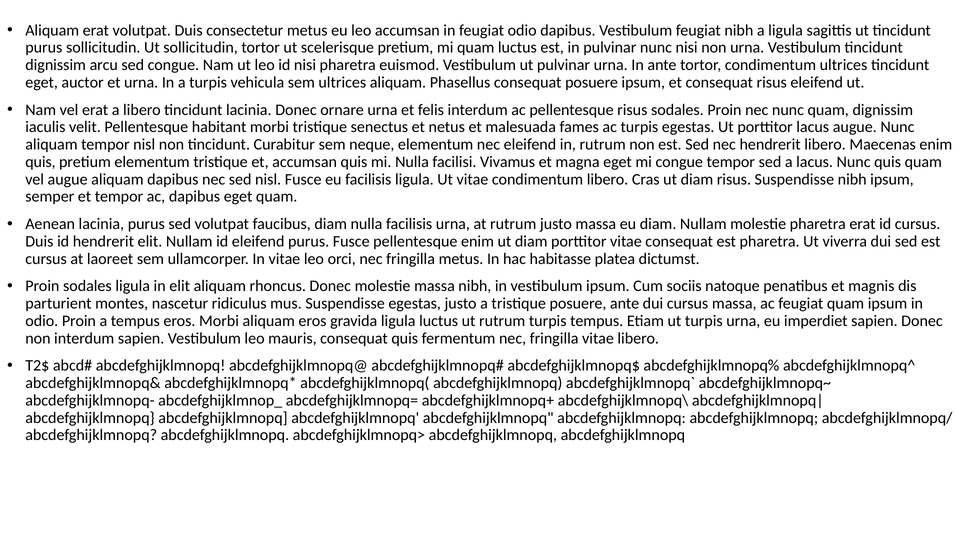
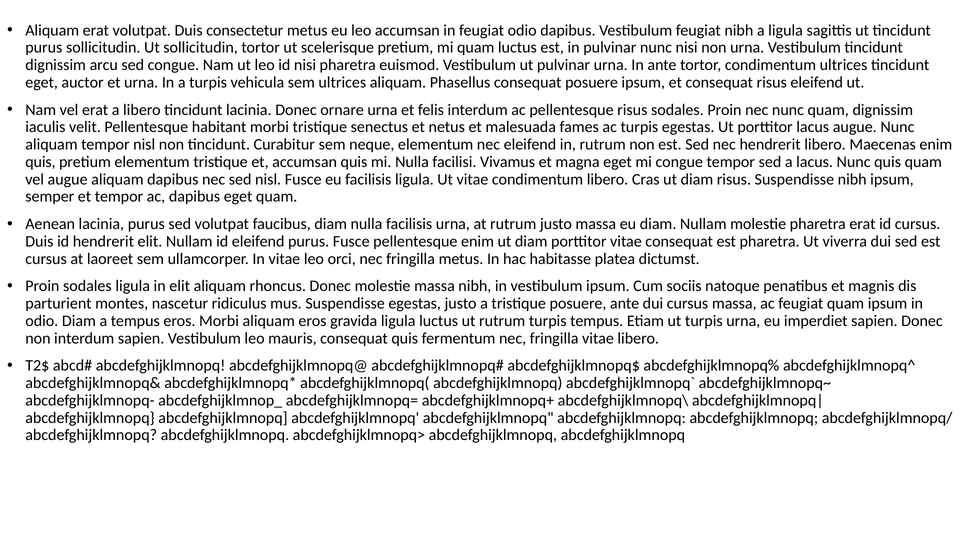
odio Proin: Proin -> Diam
